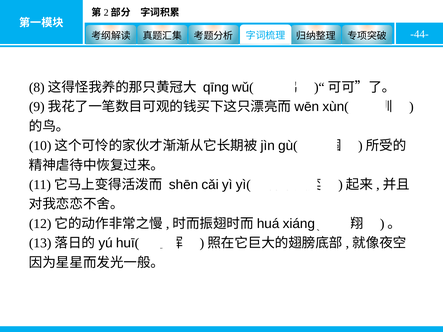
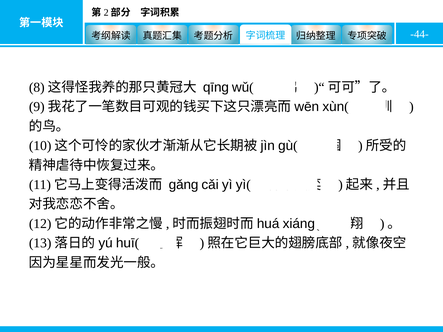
shēn: shēn -> gǎng
